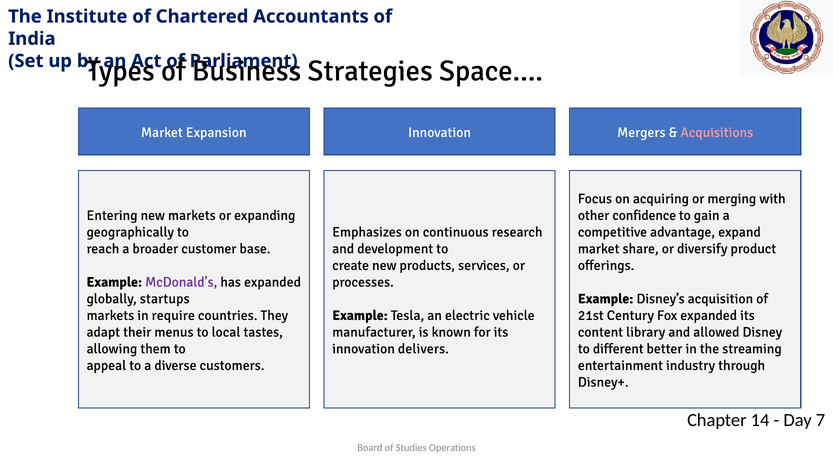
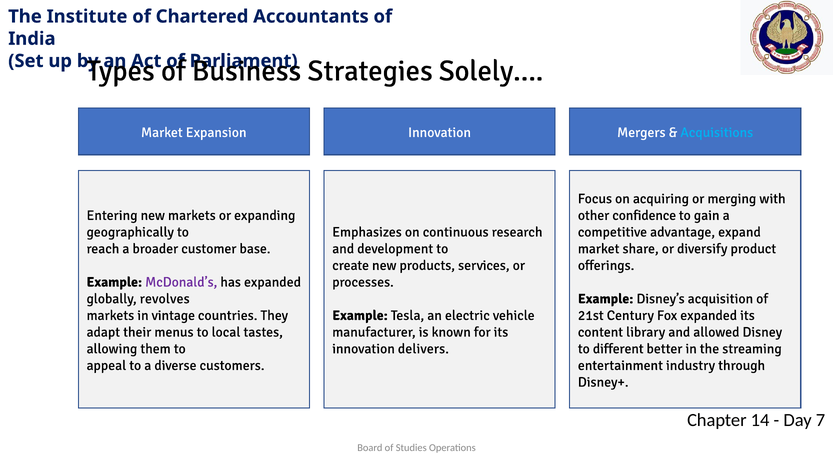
Space…: Space… -> Solely…
Acquisitions colour: pink -> light blue
startups: startups -> revolves
require: require -> vintage
